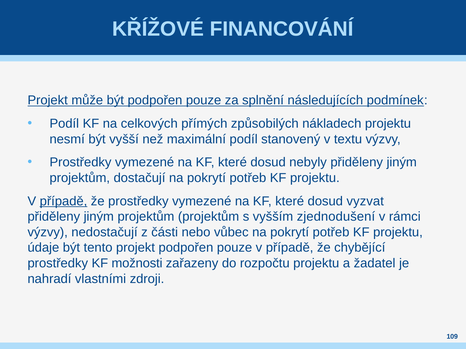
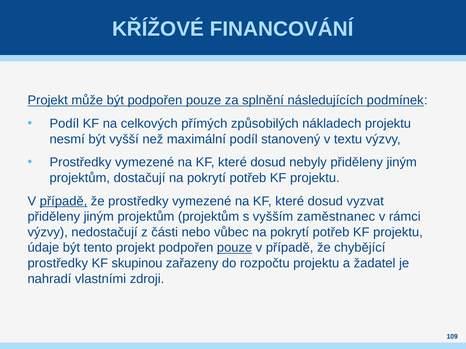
zjednodušení: zjednodušení -> zaměstnanec
pouze at (235, 248) underline: none -> present
možnosti: možnosti -> skupinou
